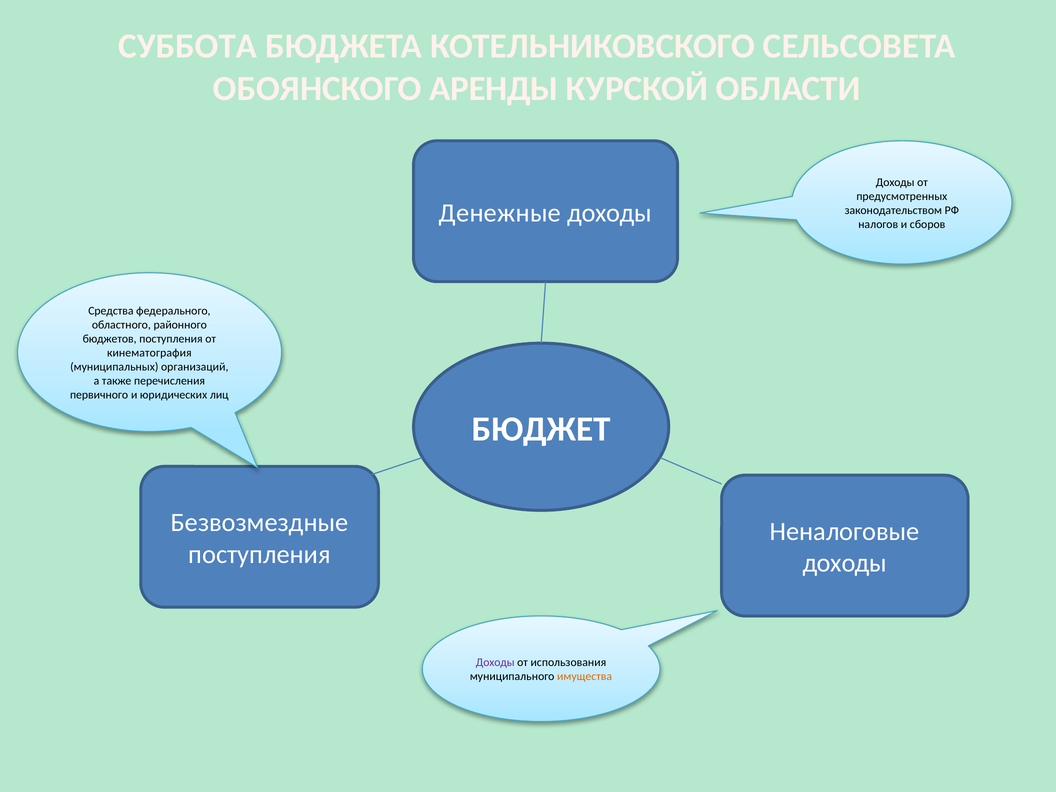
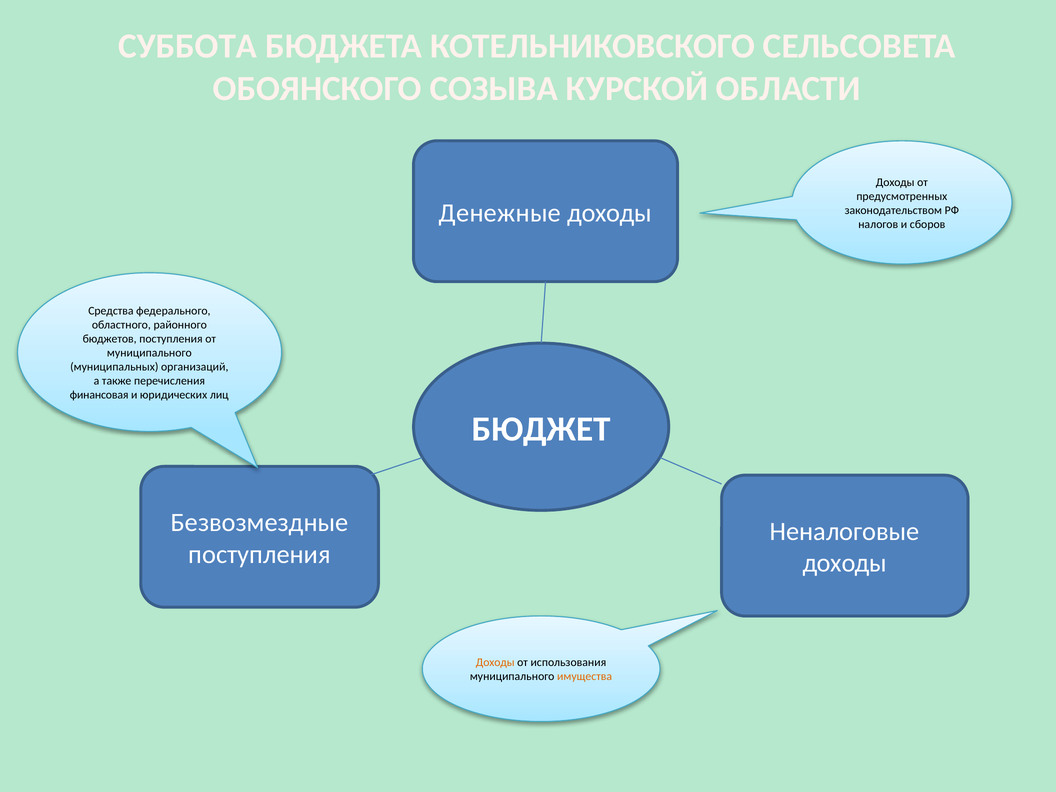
АРЕНДЫ: АРЕНДЫ -> СОЗЫВА
кинематография at (149, 353): кинематография -> муниципального
первичного: первичного -> финансовая
Доходы at (495, 663) colour: purple -> orange
